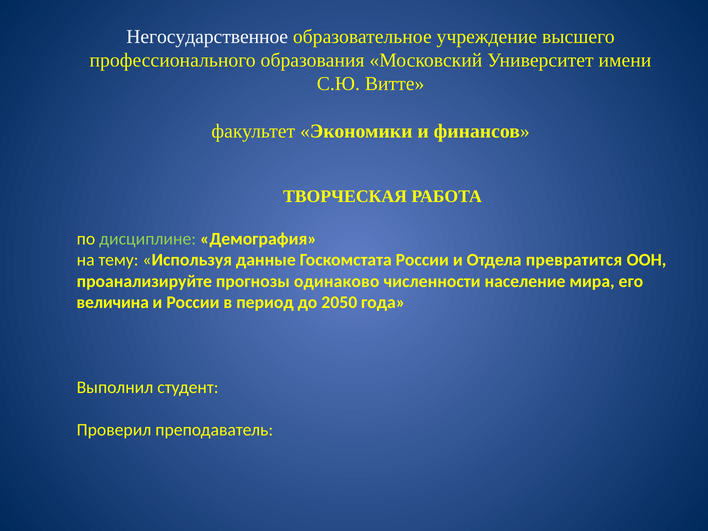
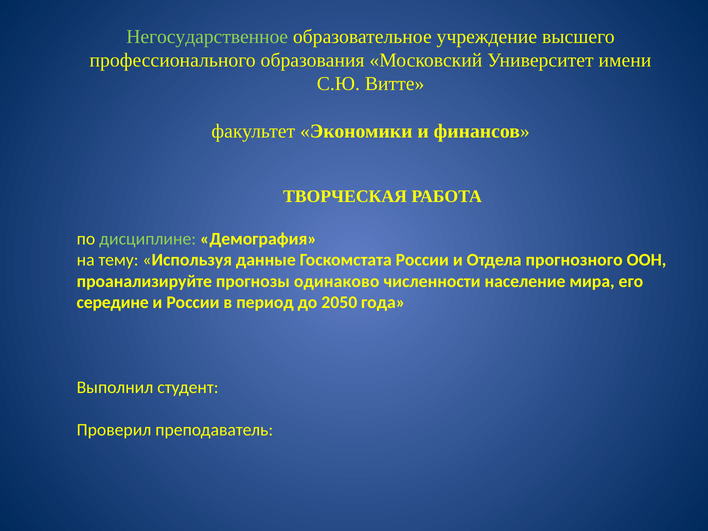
Негосударственное colour: white -> light green
превратится: превратится -> прогнозного
величина: величина -> середине
